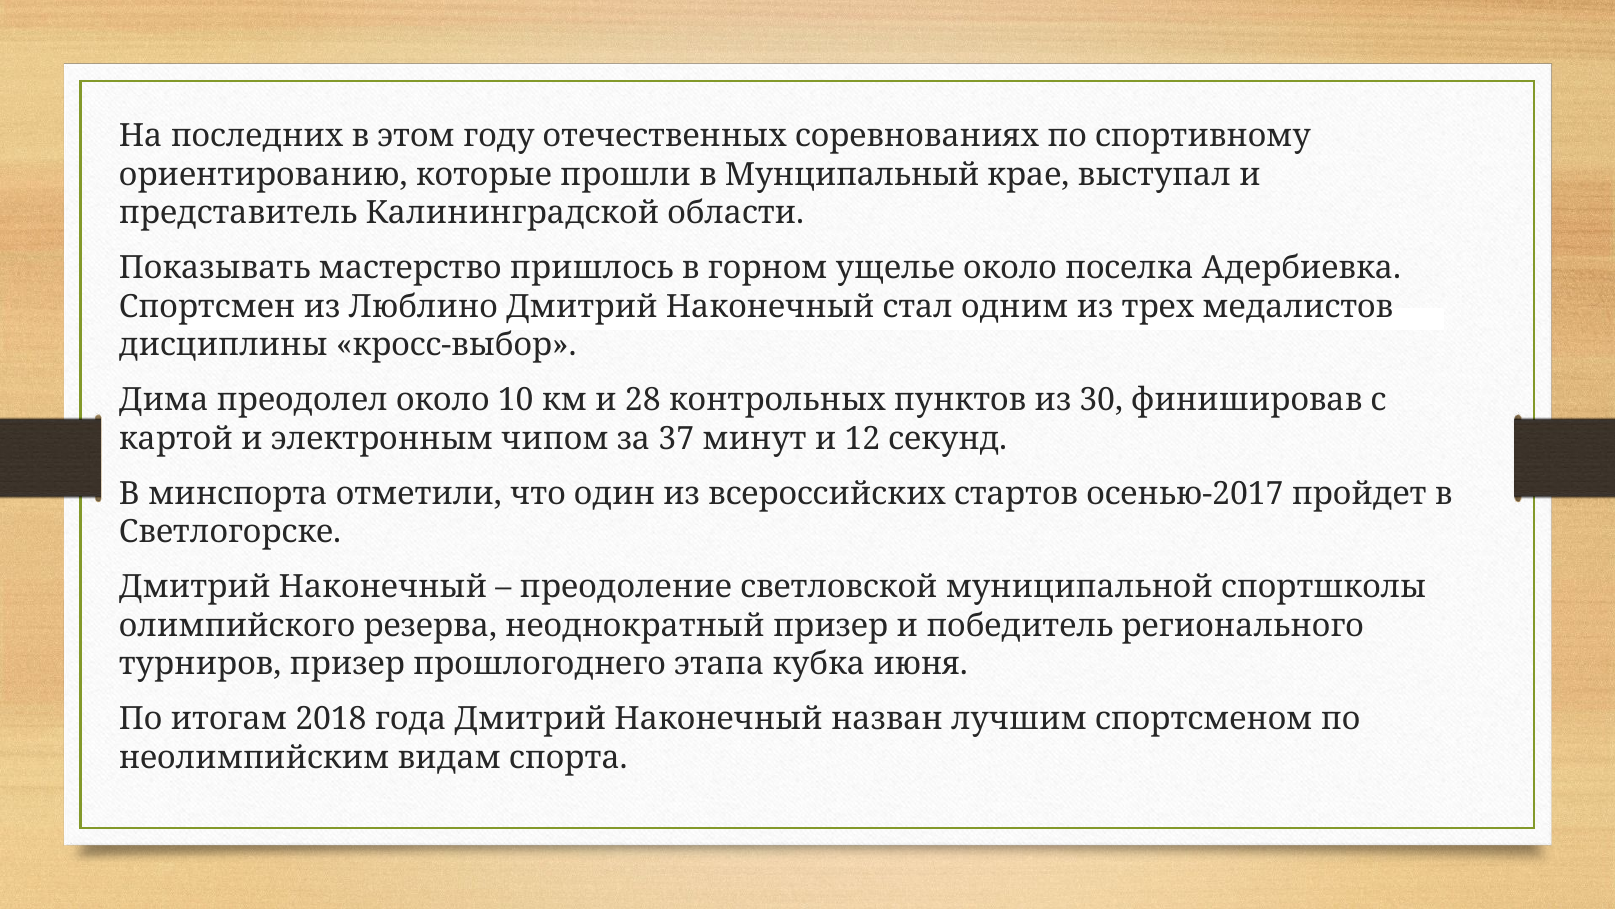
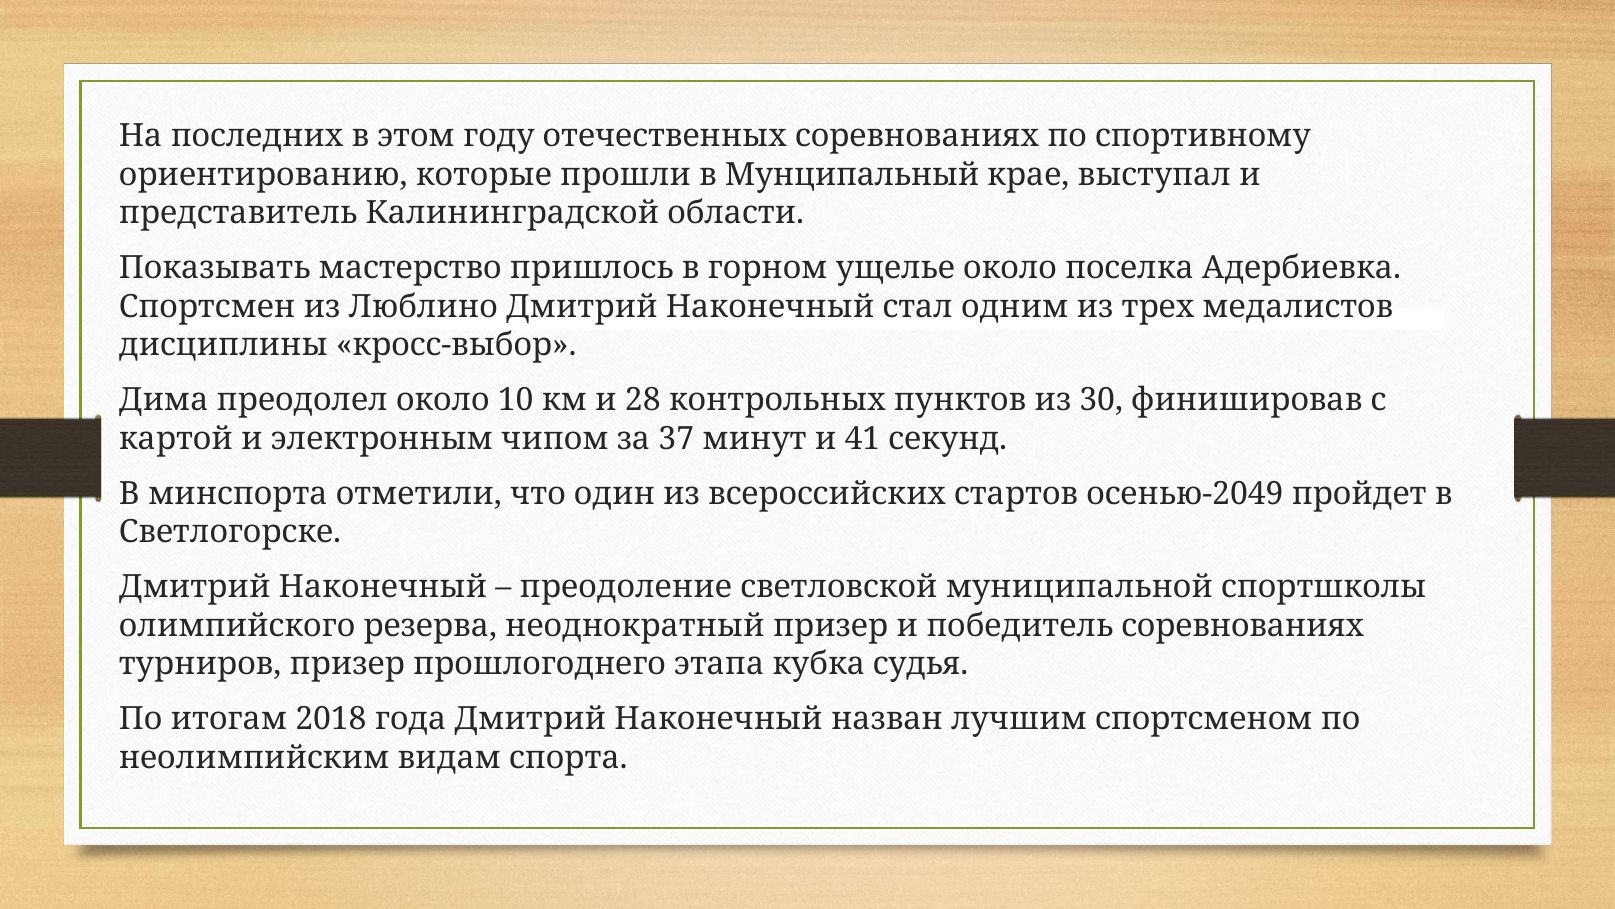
12: 12 -> 41
осенью-2017: осенью-2017 -> осенью-2049
победитель регионального: регионального -> соревнованиях
июня: июня -> судья
